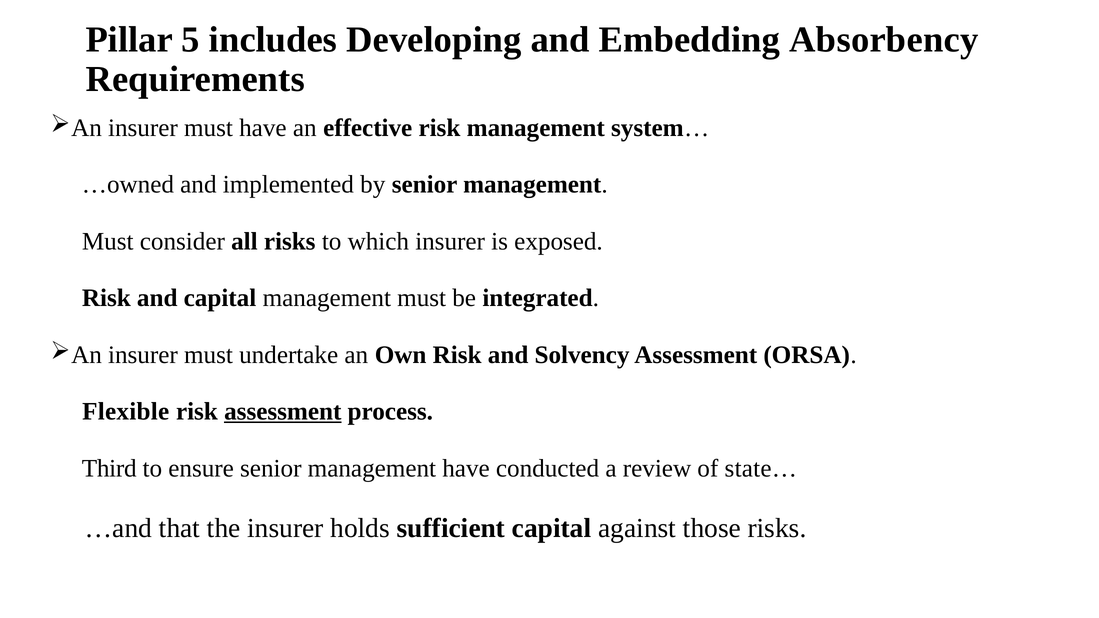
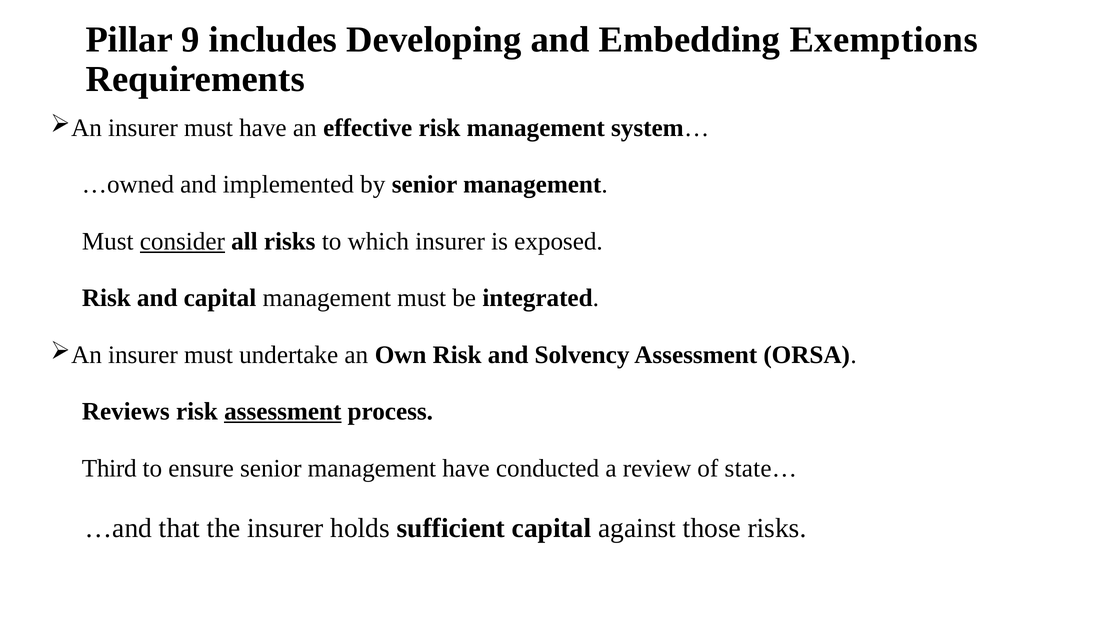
5: 5 -> 9
Absorbency: Absorbency -> Exemptions
consider underline: none -> present
Flexible: Flexible -> Reviews
